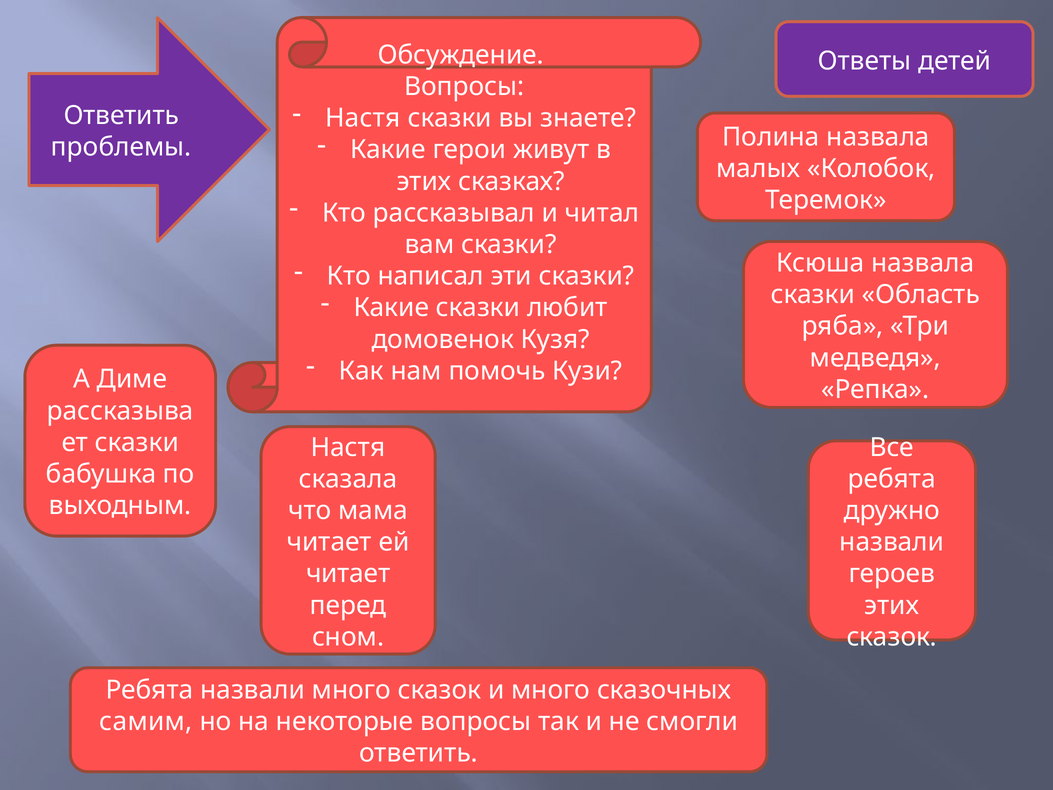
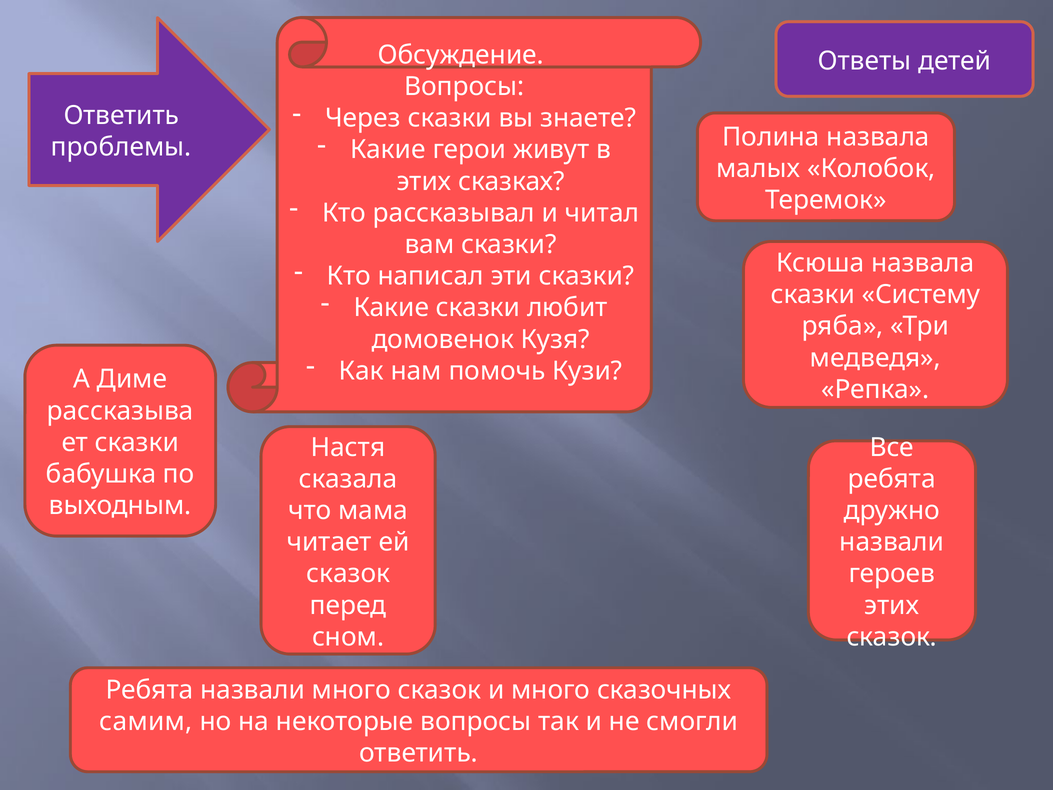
Настя at (363, 118): Настя -> Через
Область: Область -> Систему
читает at (348, 574): читает -> сказок
